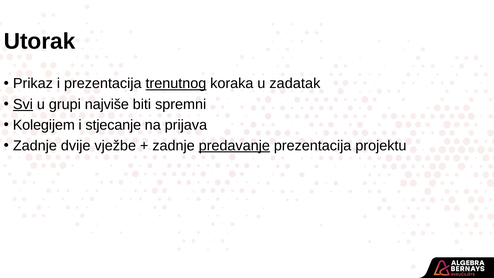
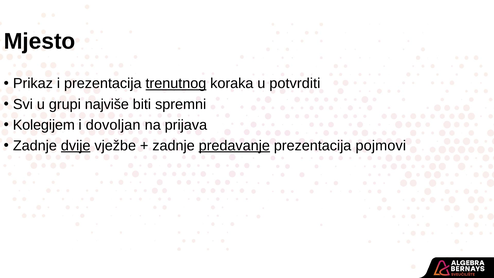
Utorak: Utorak -> Mjesto
zadatak: zadatak -> potvrditi
Svi underline: present -> none
stjecanje: stjecanje -> dovoljan
dvije underline: none -> present
projektu: projektu -> pojmovi
